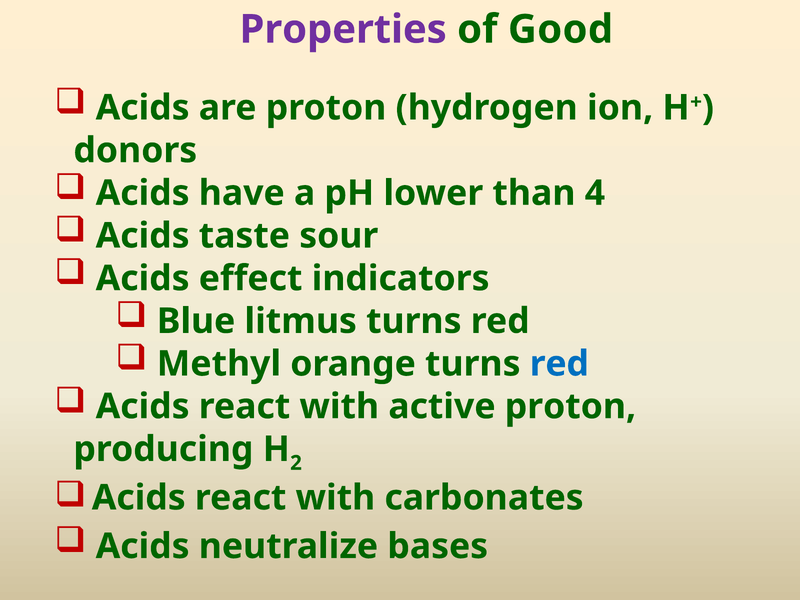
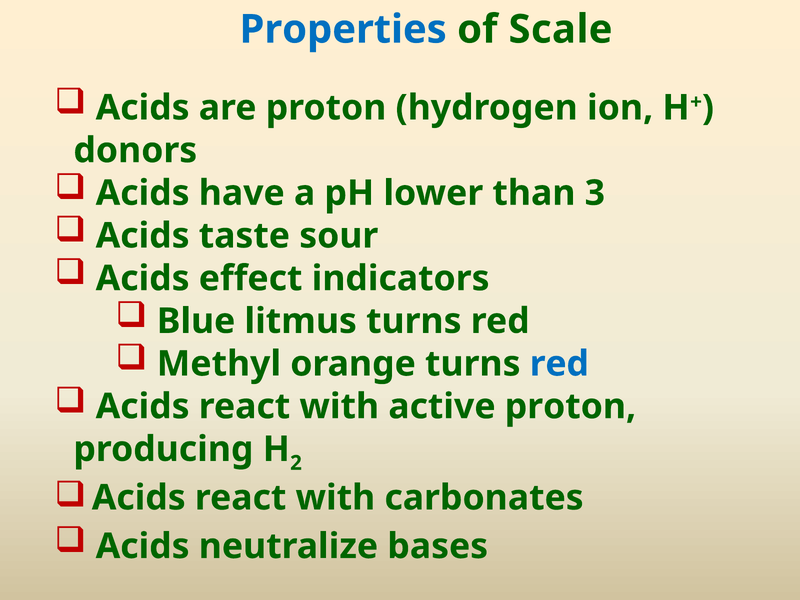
Properties colour: purple -> blue
Good: Good -> Scale
4: 4 -> 3
